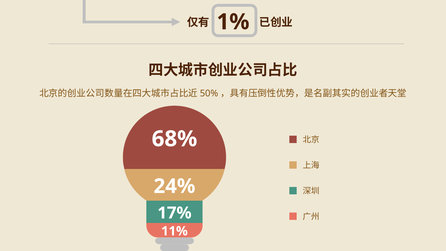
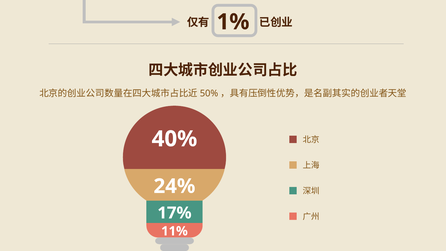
68%: 68% -> 40%
